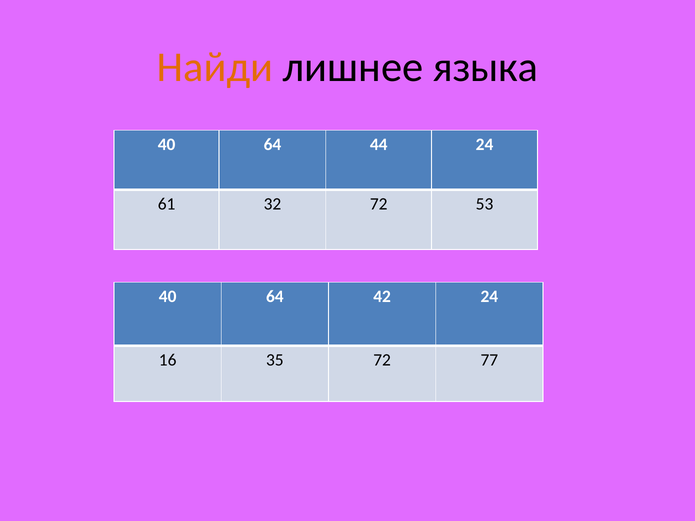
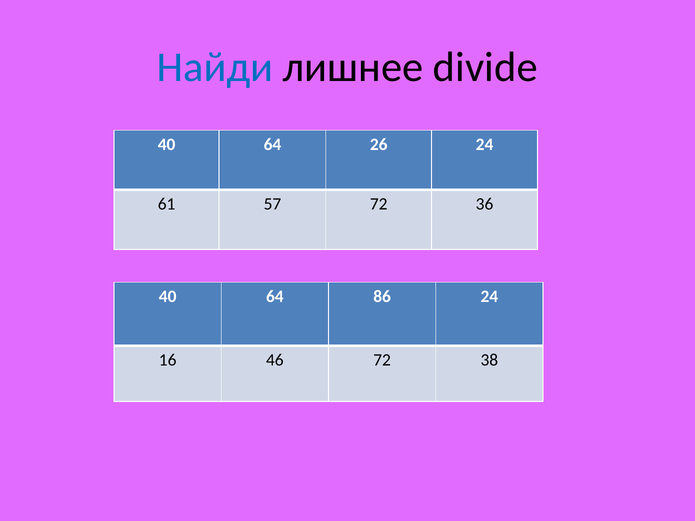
Найди colour: orange -> blue
языка: языка -> divide
44: 44 -> 26
32: 32 -> 57
53: 53 -> 36
42: 42 -> 86
35: 35 -> 46
77: 77 -> 38
